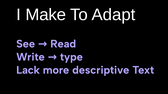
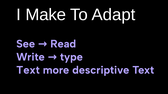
Lack at (28, 70): Lack -> Text
